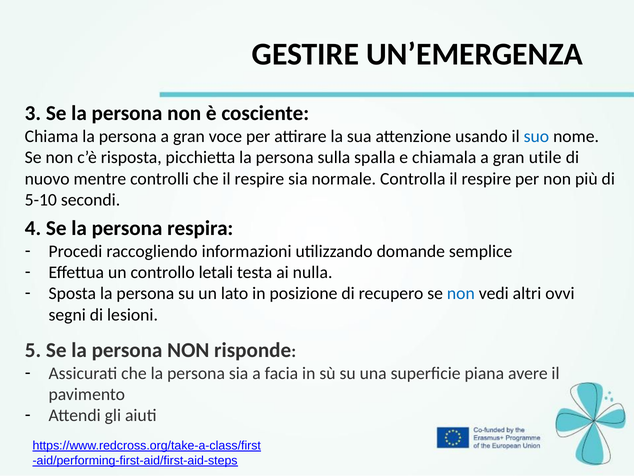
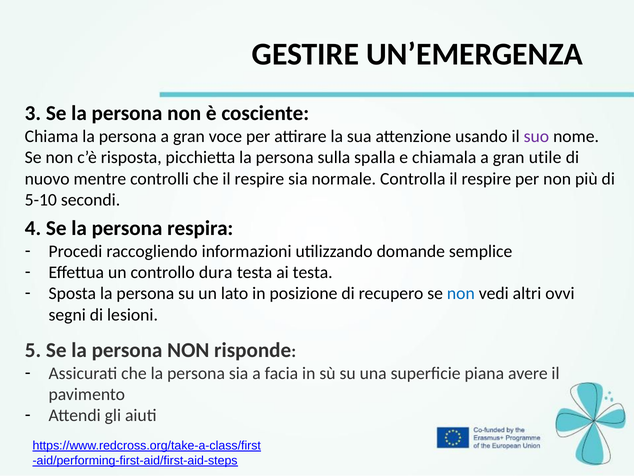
suo colour: blue -> purple
letali: letali -> dura
ai nulla: nulla -> testa
